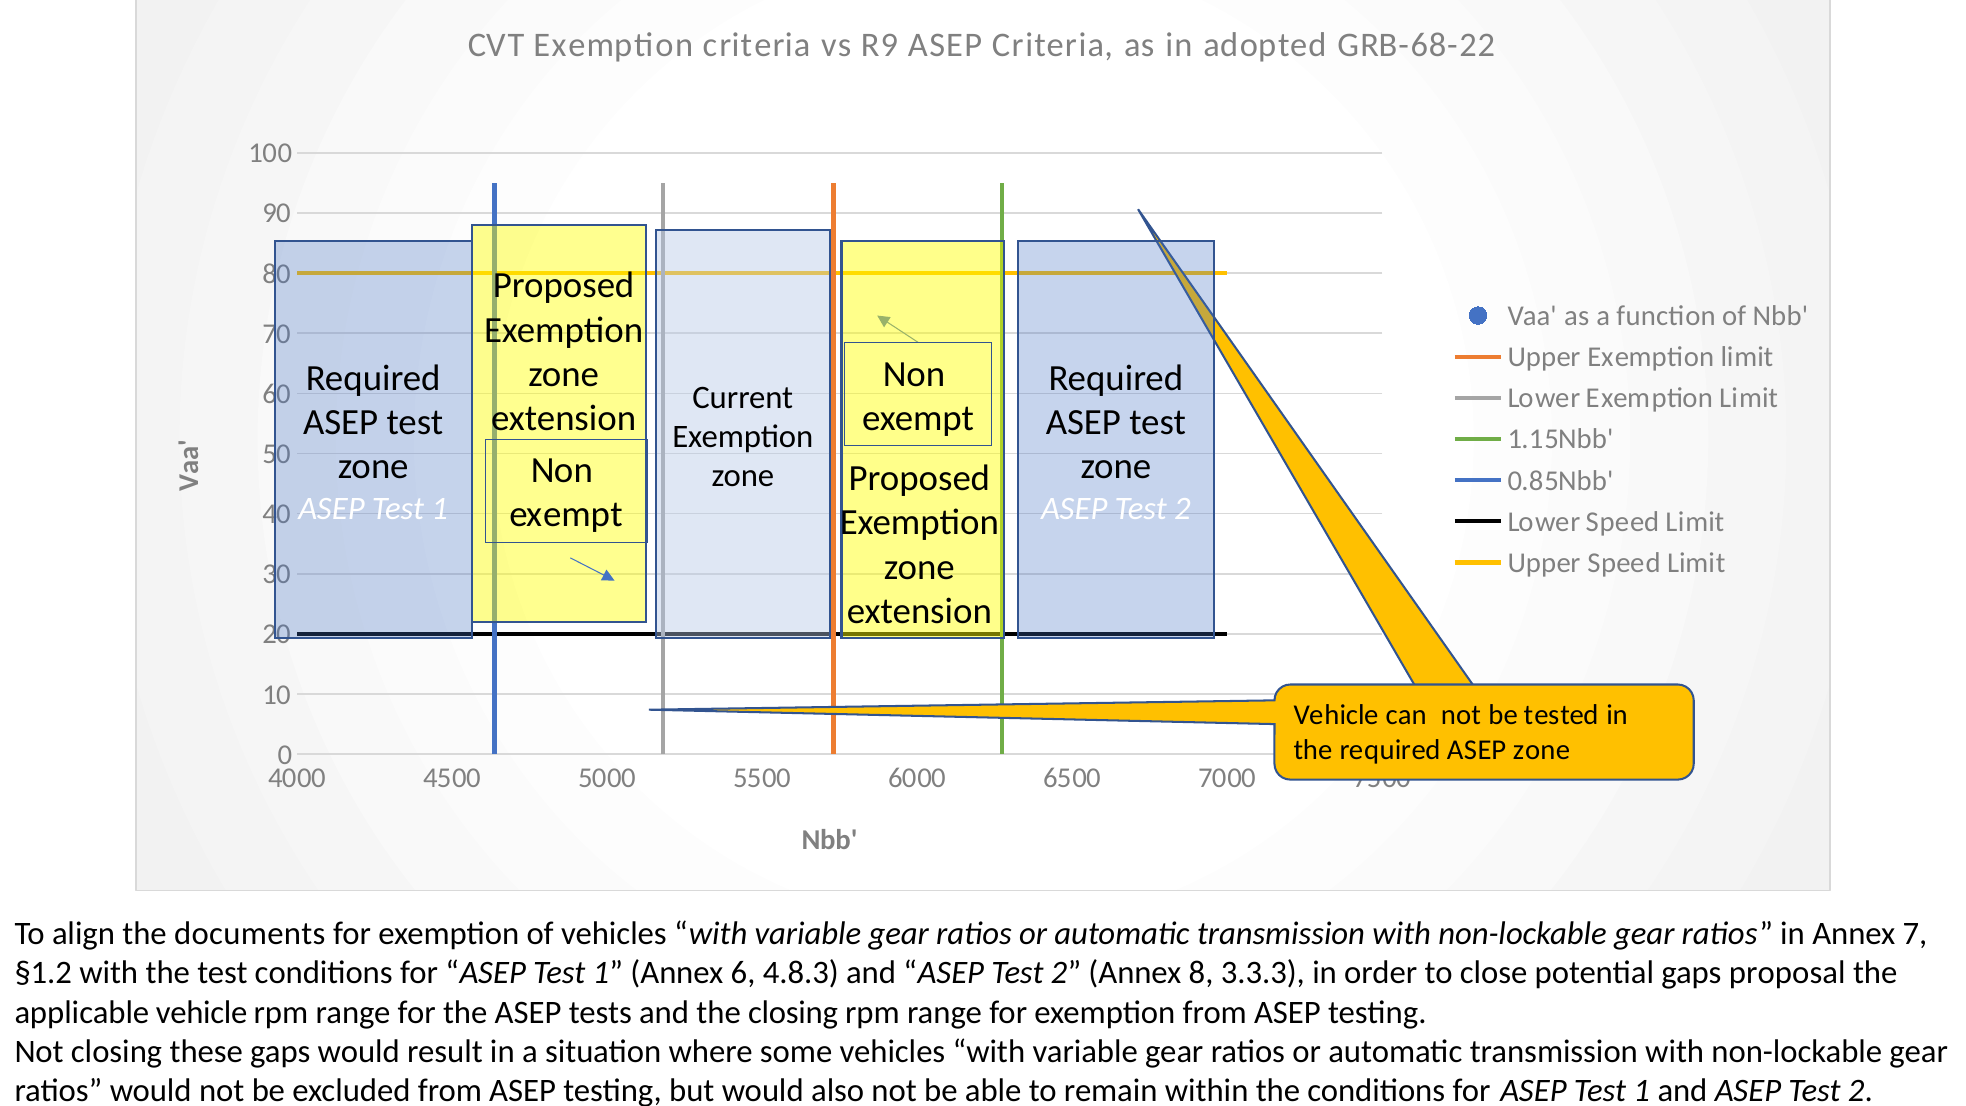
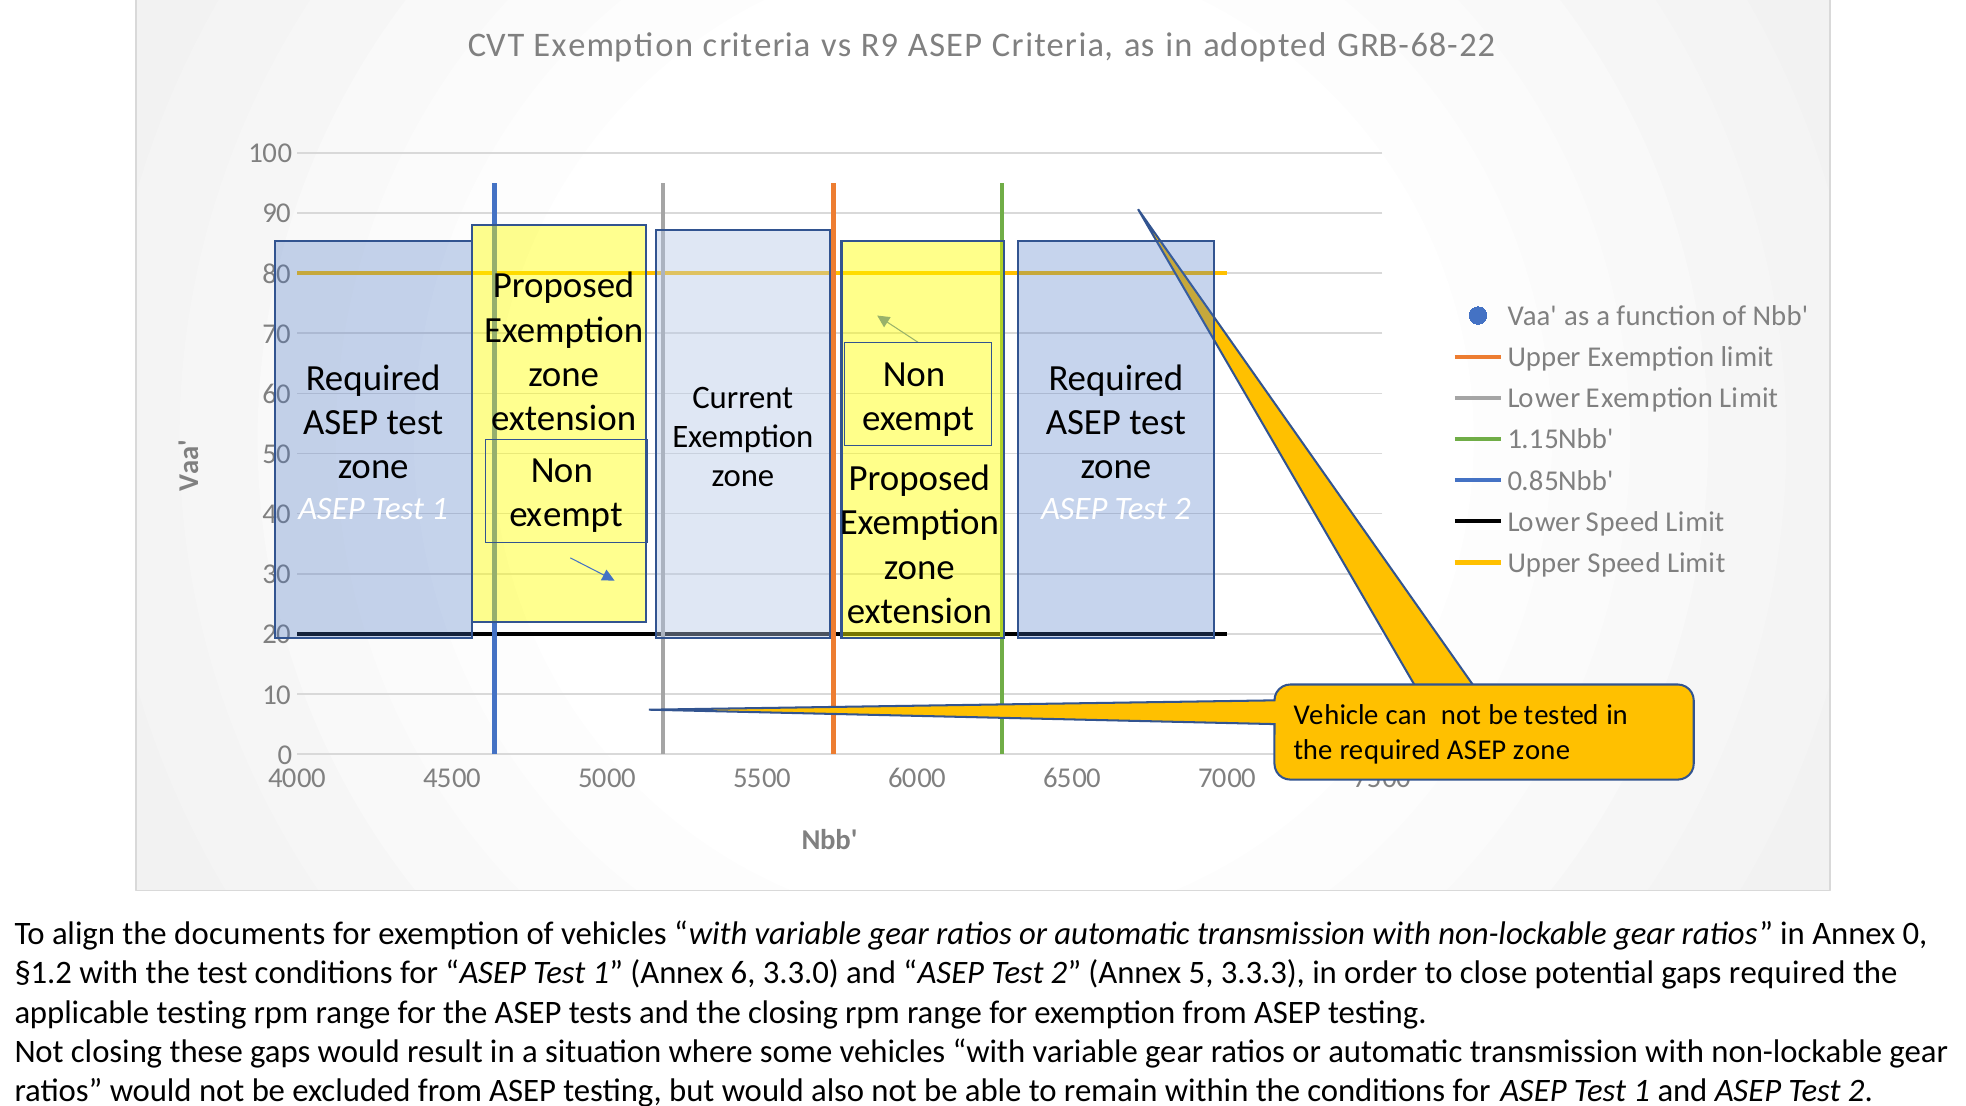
Annex 7: 7 -> 0
4.8.3: 4.8.3 -> 3.3.0
8: 8 -> 5
gaps proposal: proposal -> required
applicable vehicle: vehicle -> testing
